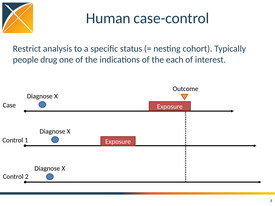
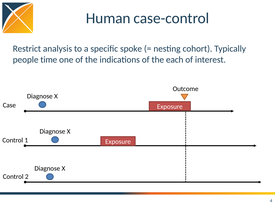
status: status -> spoke
drug: drug -> time
